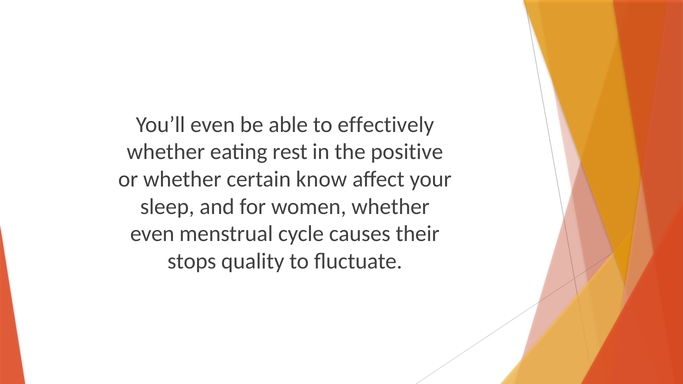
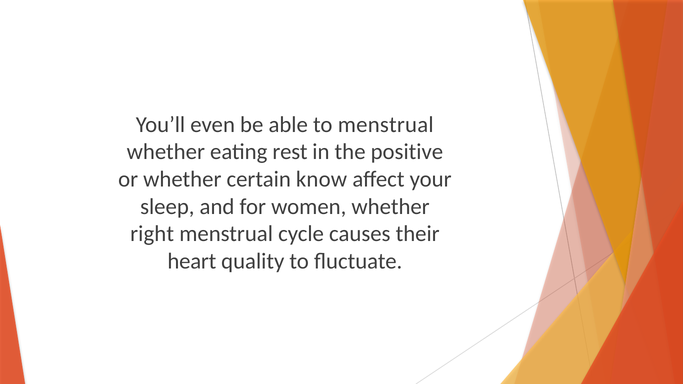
to effectively: effectively -> menstrual
even at (152, 234): even -> right
stops: stops -> heart
